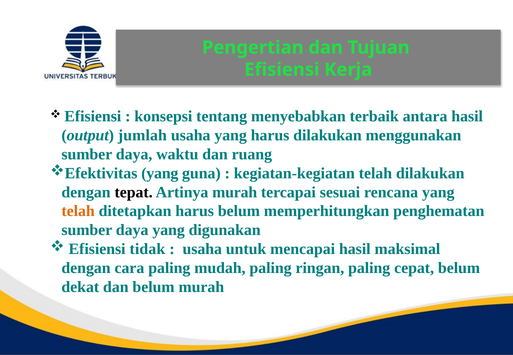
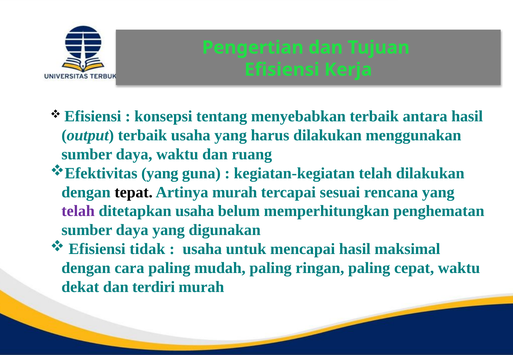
output jumlah: jumlah -> terbaik
telah at (78, 211) colour: orange -> purple
ditetapkan harus: harus -> usaha
cepat belum: belum -> waktu
dan belum: belum -> terdiri
